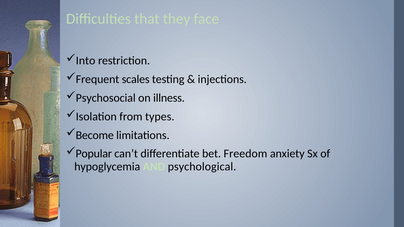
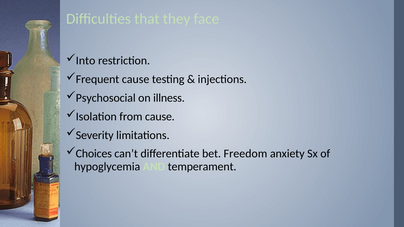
Frequent scales: scales -> cause
from types: types -> cause
Become: Become -> Severity
Popular: Popular -> Choices
psychological: psychological -> temperament
